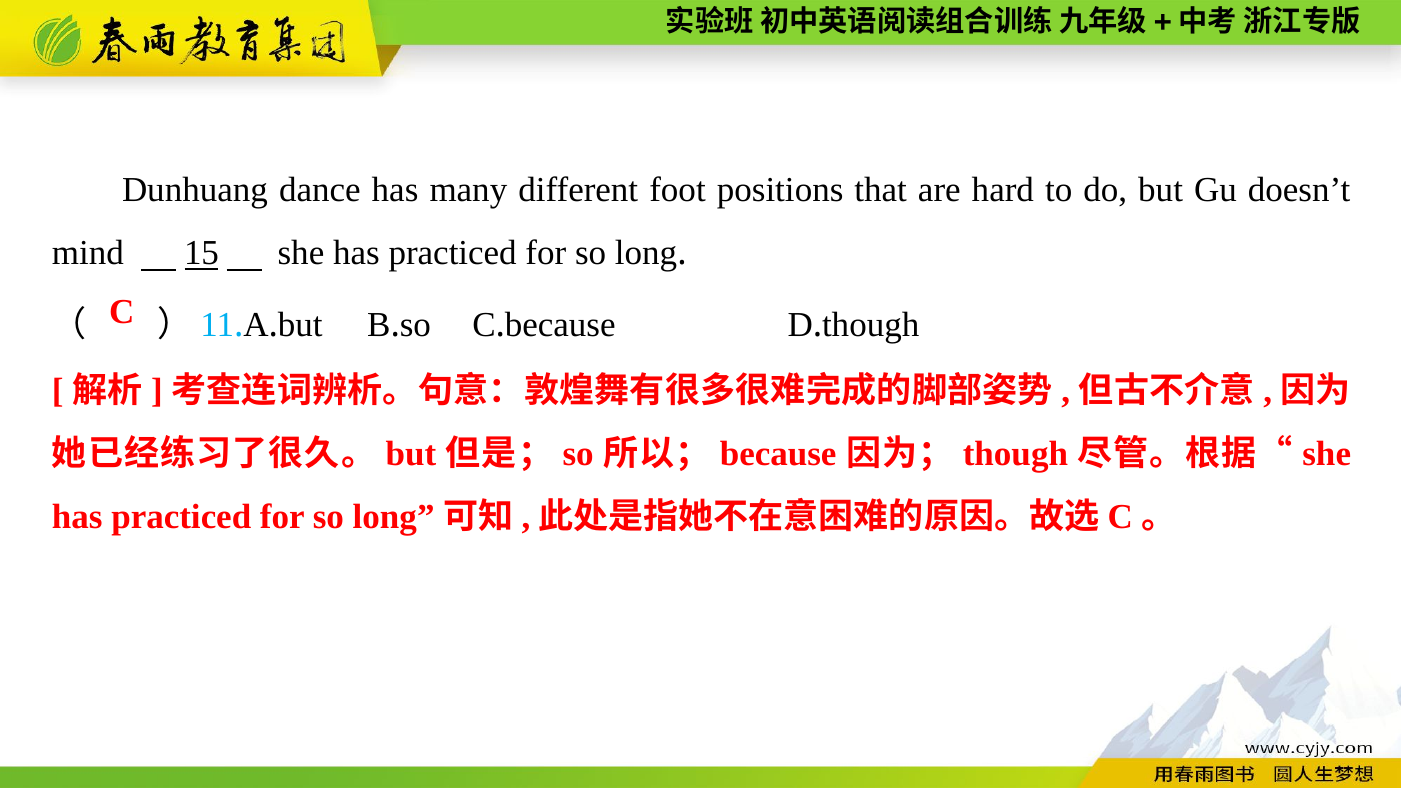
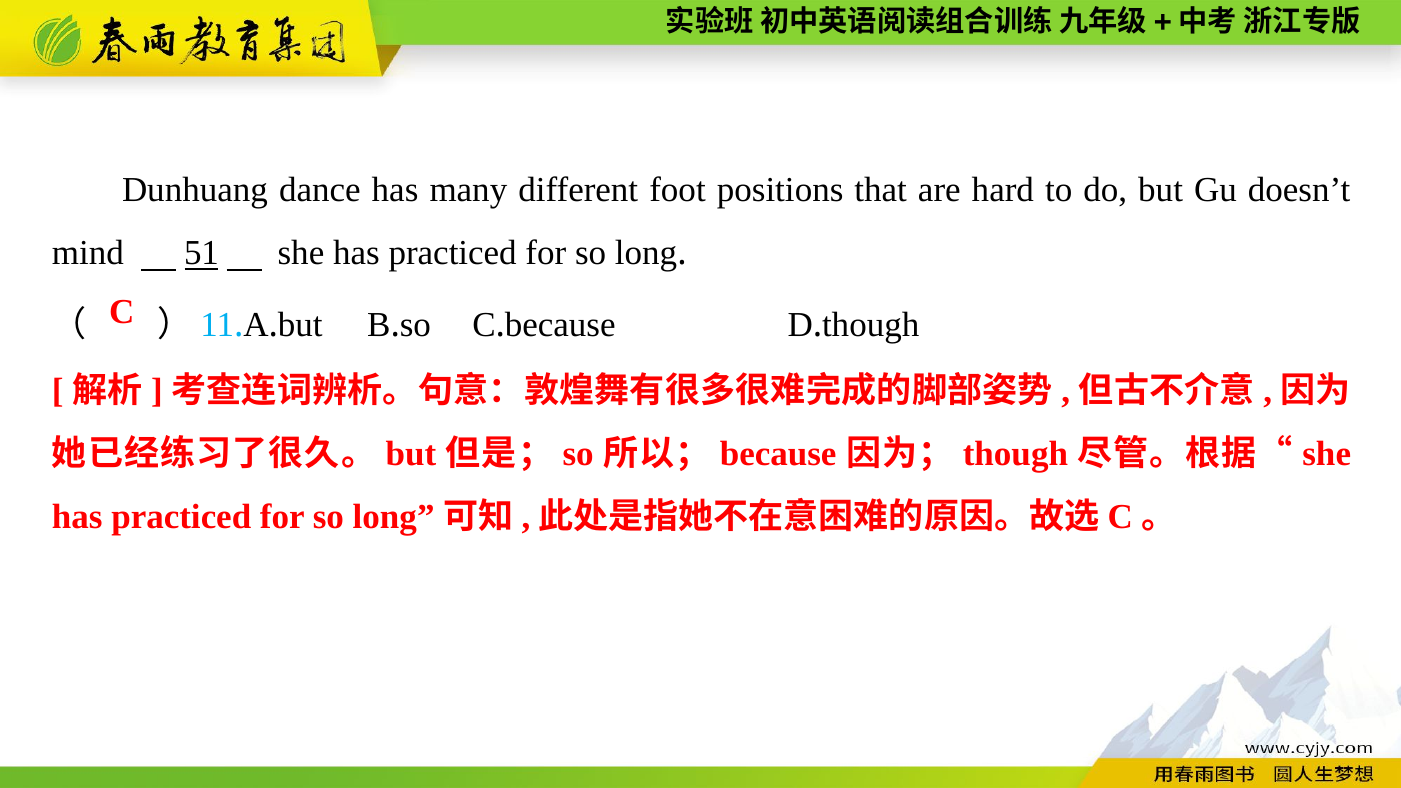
15: 15 -> 51
